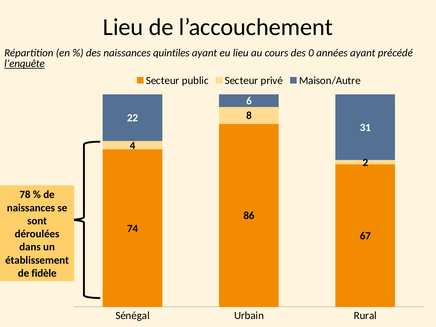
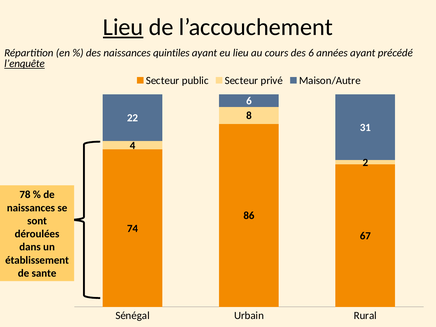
Lieu at (123, 27) underline: none -> present
des 0: 0 -> 6
fidèle: fidèle -> sante
